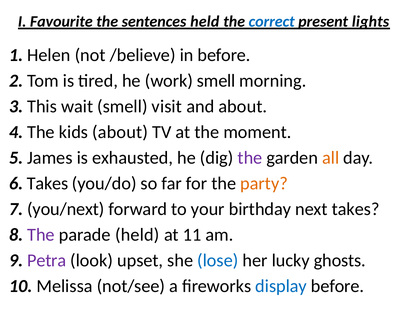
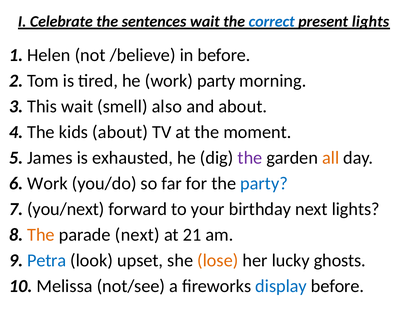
Favourite: Favourite -> Celebrate
sentences held: held -> wait
work smell: smell -> party
visit: visit -> also
6 Takes: Takes -> Work
party at (264, 183) colour: orange -> blue
next takes: takes -> lights
The at (41, 234) colour: purple -> orange
parade held: held -> next
11: 11 -> 21
Petra colour: purple -> blue
lose colour: blue -> orange
